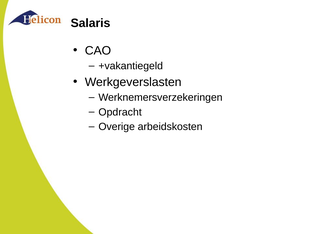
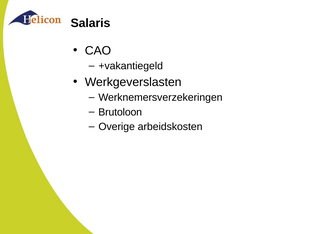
Opdracht: Opdracht -> Brutoloon
